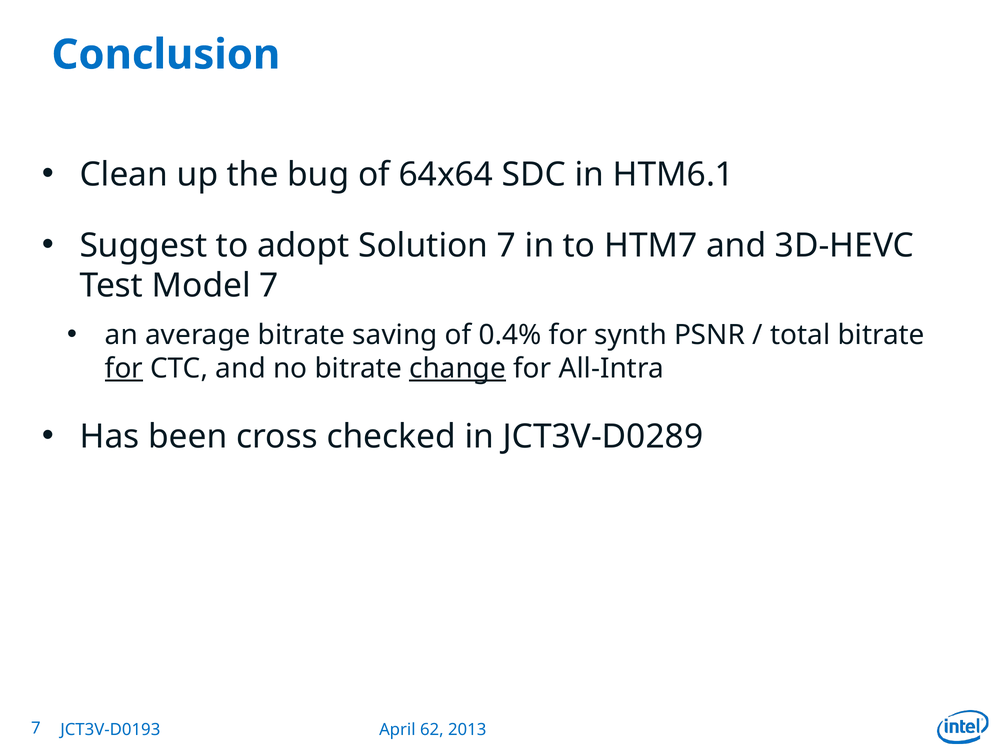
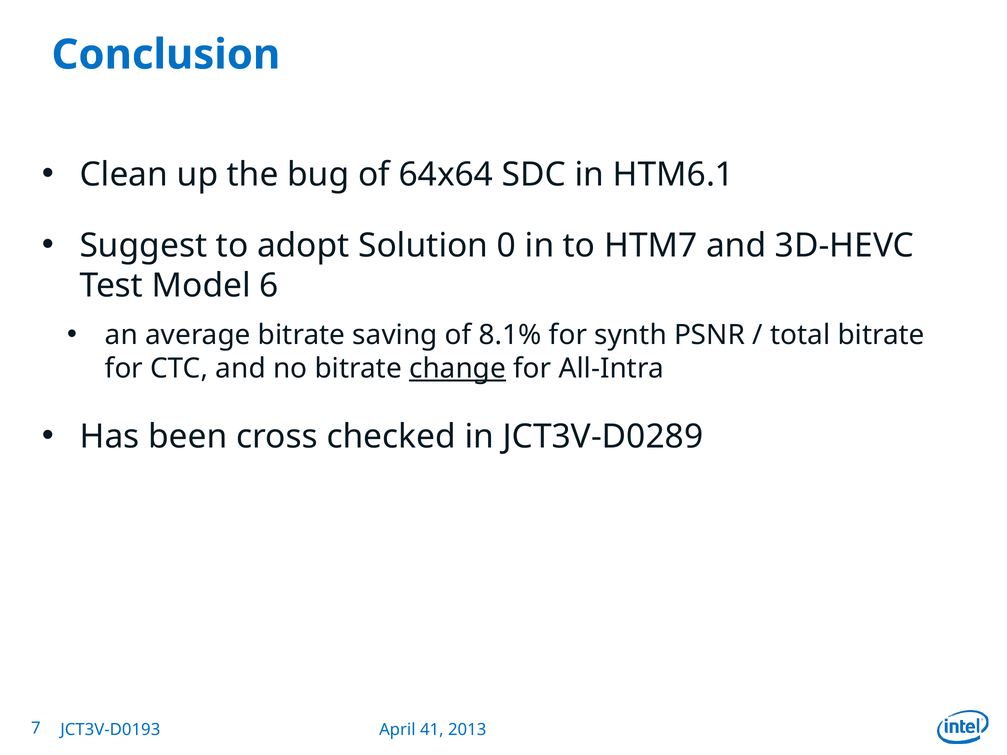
Solution 7: 7 -> 0
Model 7: 7 -> 6
0.4%: 0.4% -> 8.1%
for at (124, 369) underline: present -> none
62: 62 -> 41
